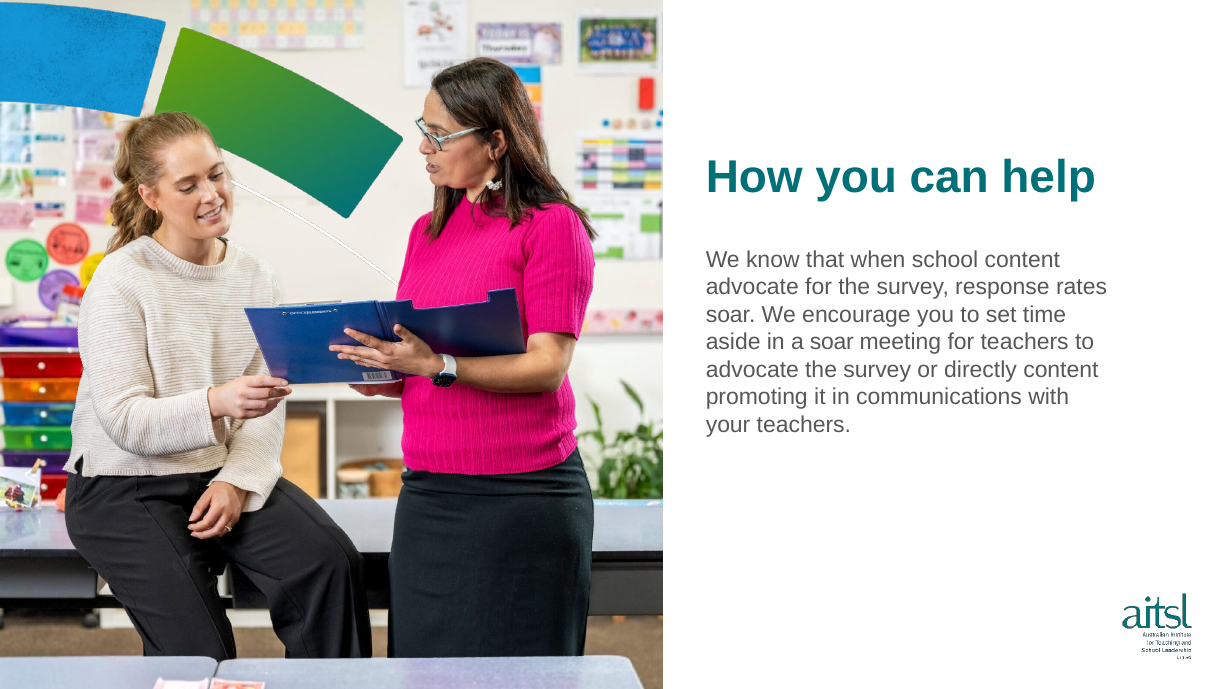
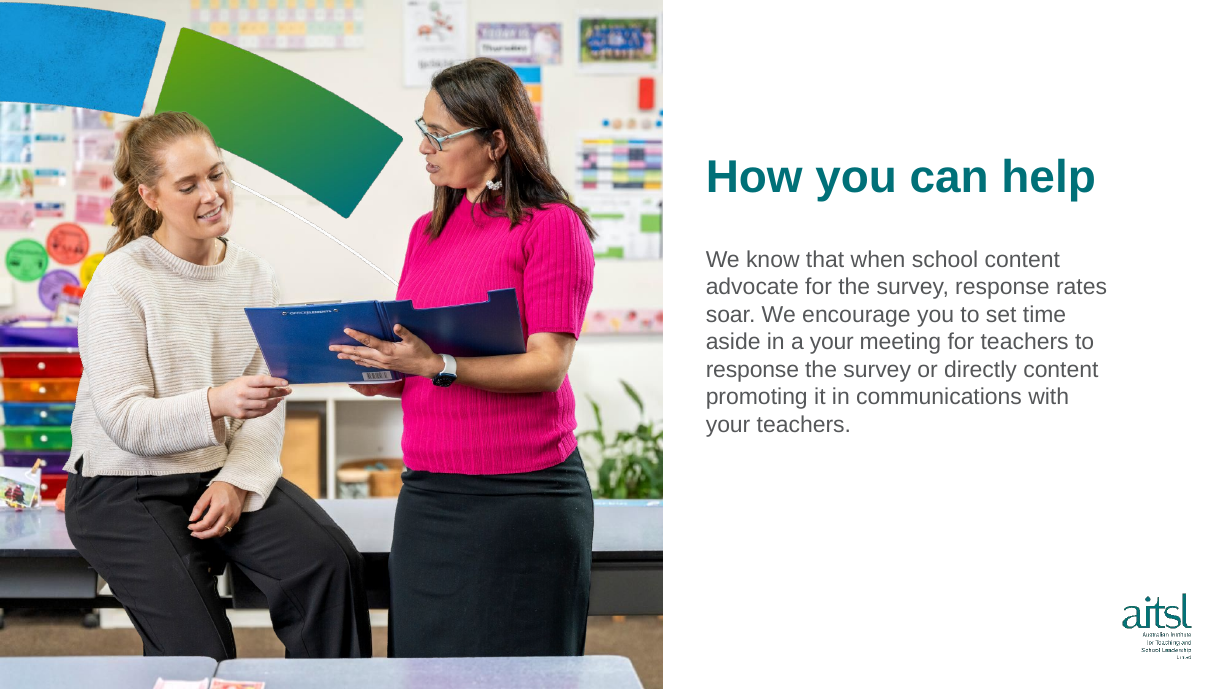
a soar: soar -> your
advocate at (752, 370): advocate -> response
